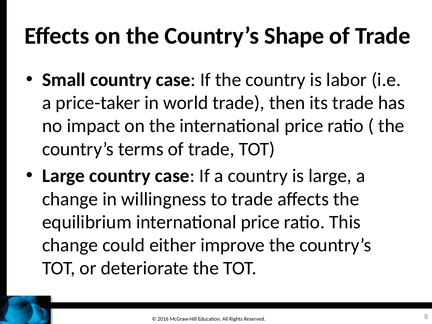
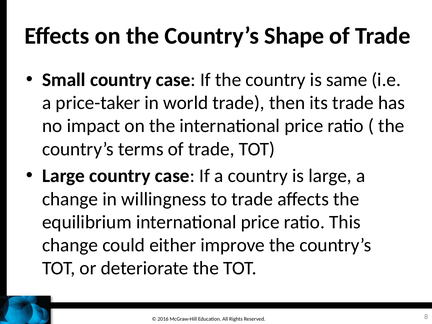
labor: labor -> same
